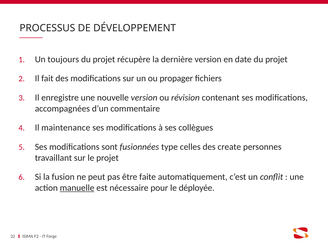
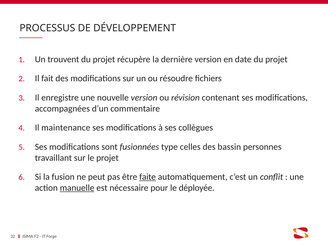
toujours: toujours -> trouvent
propager: propager -> résoudre
create: create -> bassin
faite underline: none -> present
